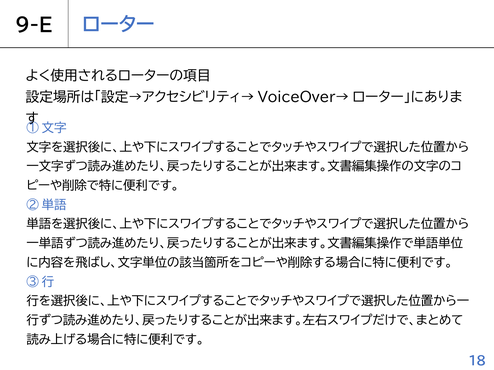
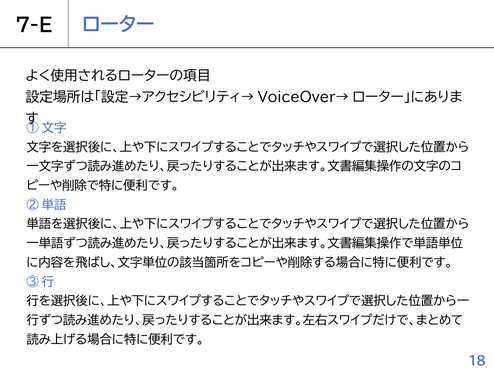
9-E: 9-E -> 7-E
